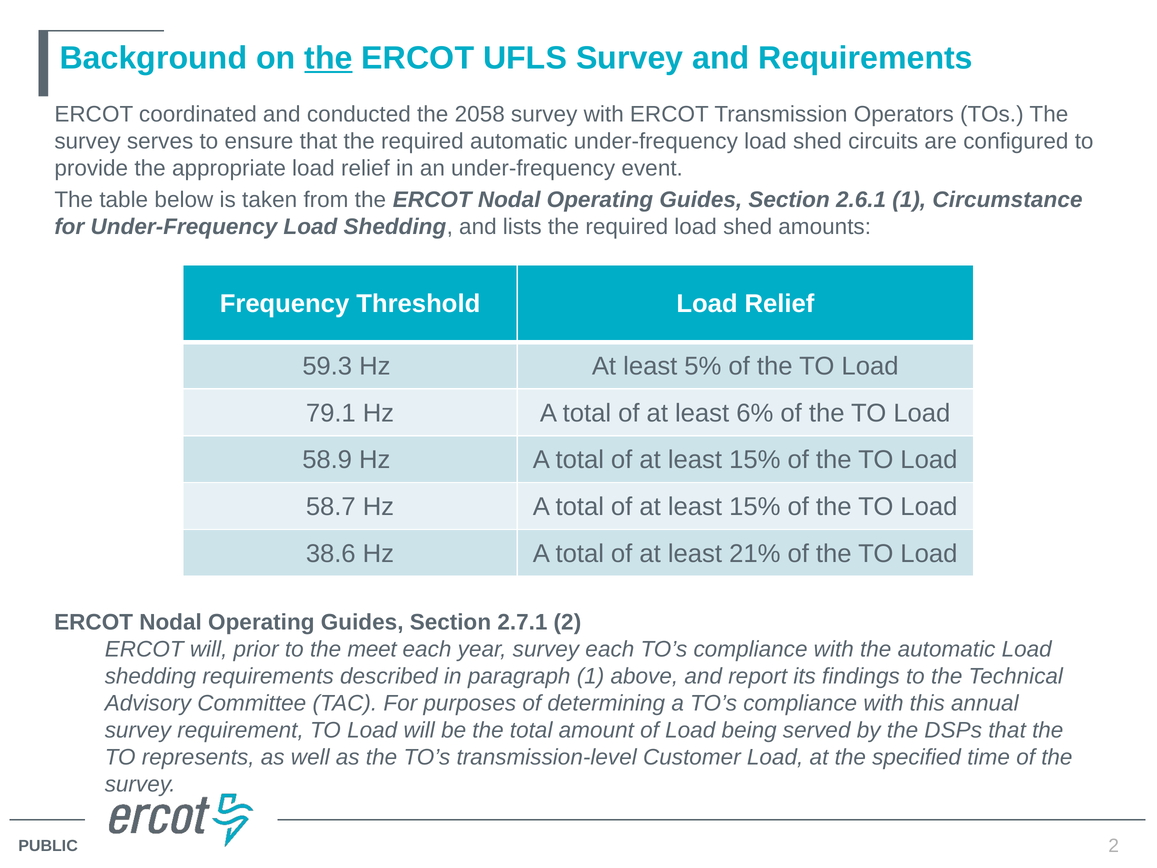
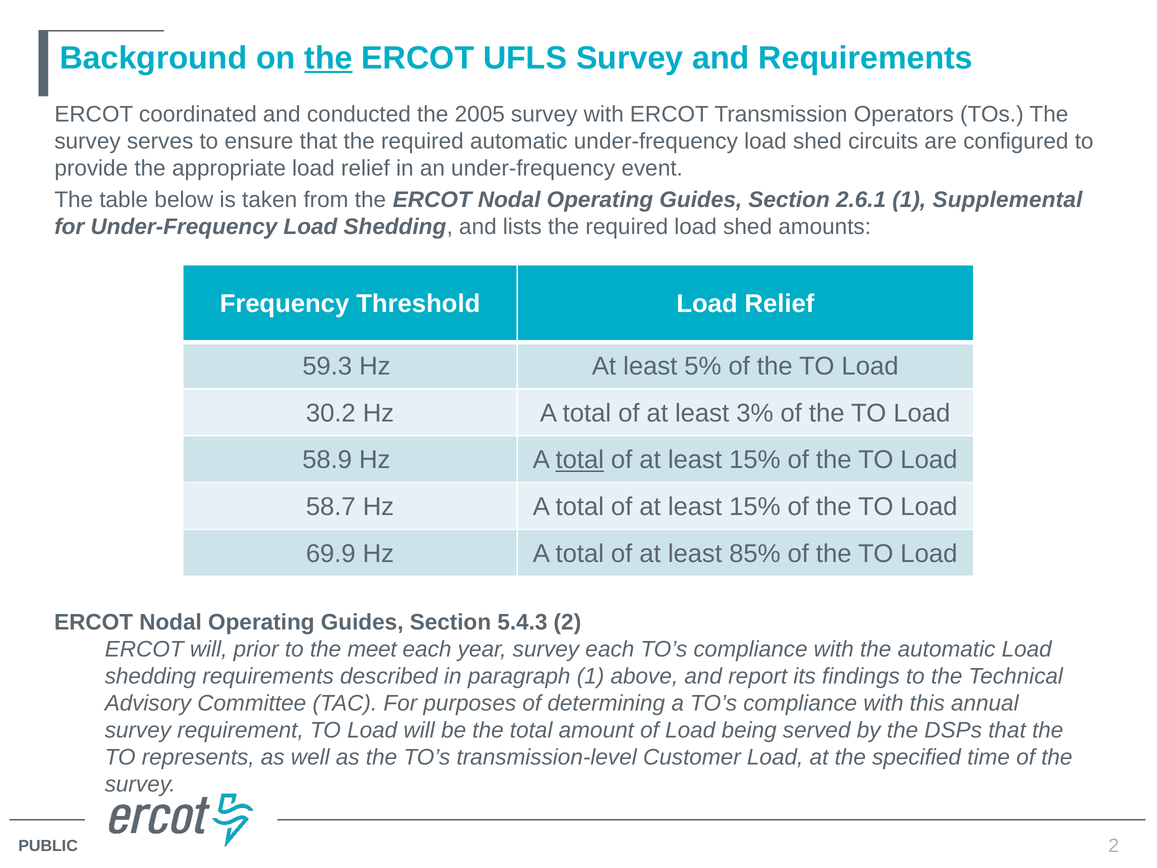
2058: 2058 -> 2005
Circumstance: Circumstance -> Supplemental
79.1: 79.1 -> 30.2
6%: 6% -> 3%
total at (580, 460) underline: none -> present
38.6: 38.6 -> 69.9
21%: 21% -> 85%
2.7.1: 2.7.1 -> 5.4.3
